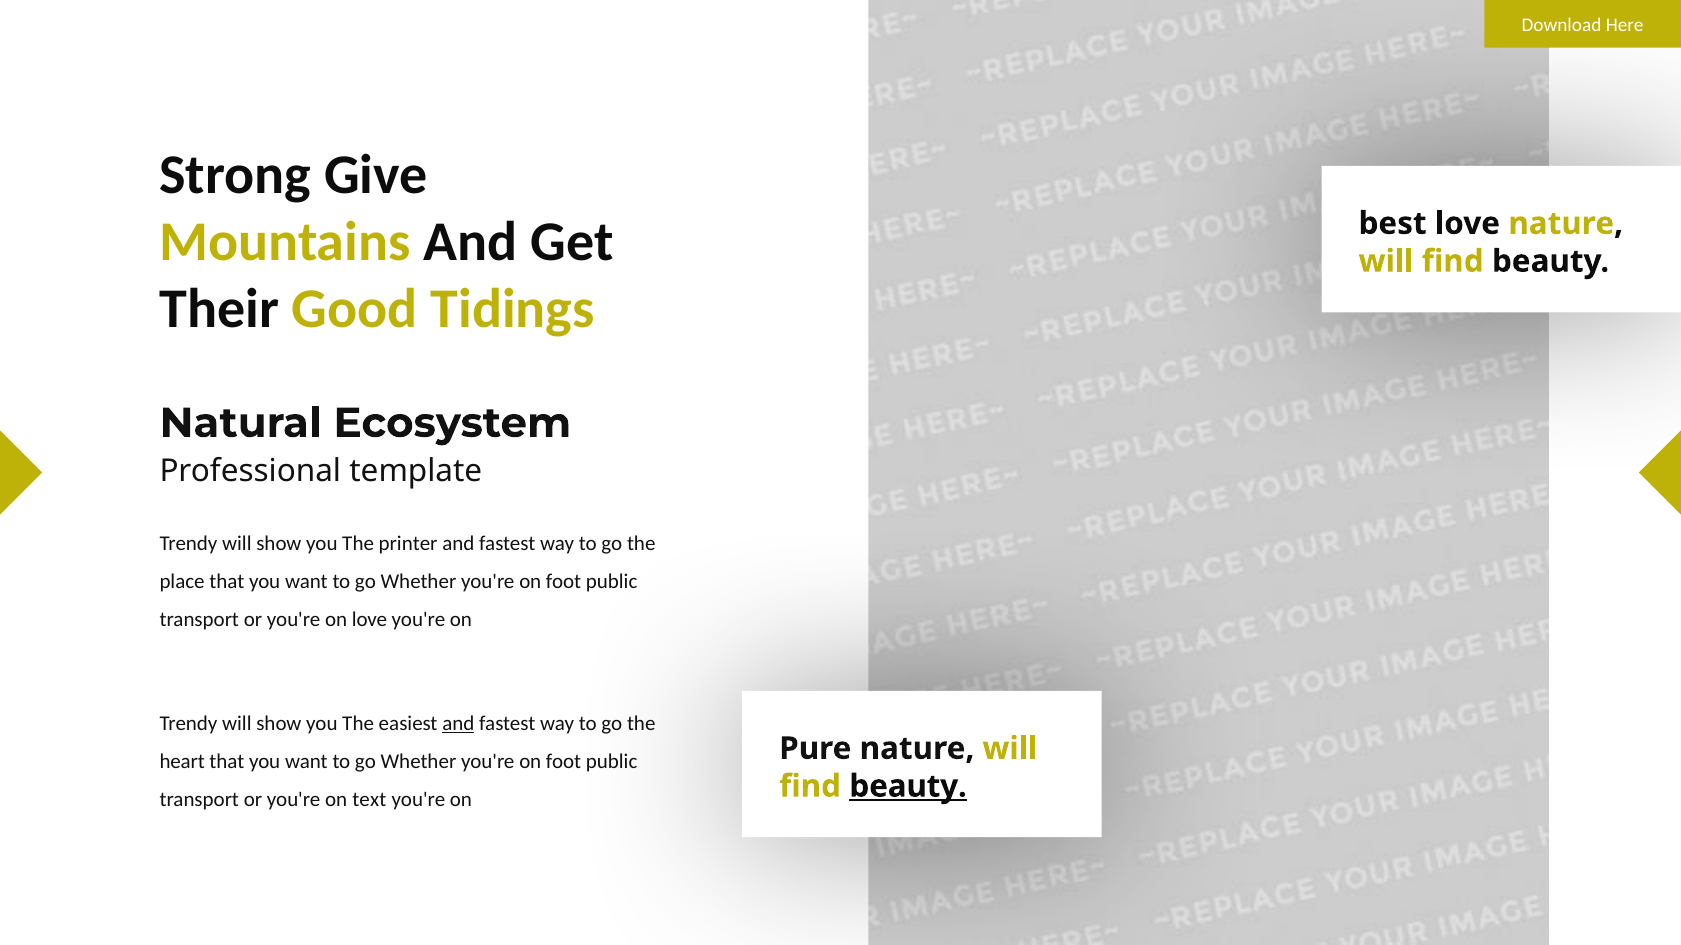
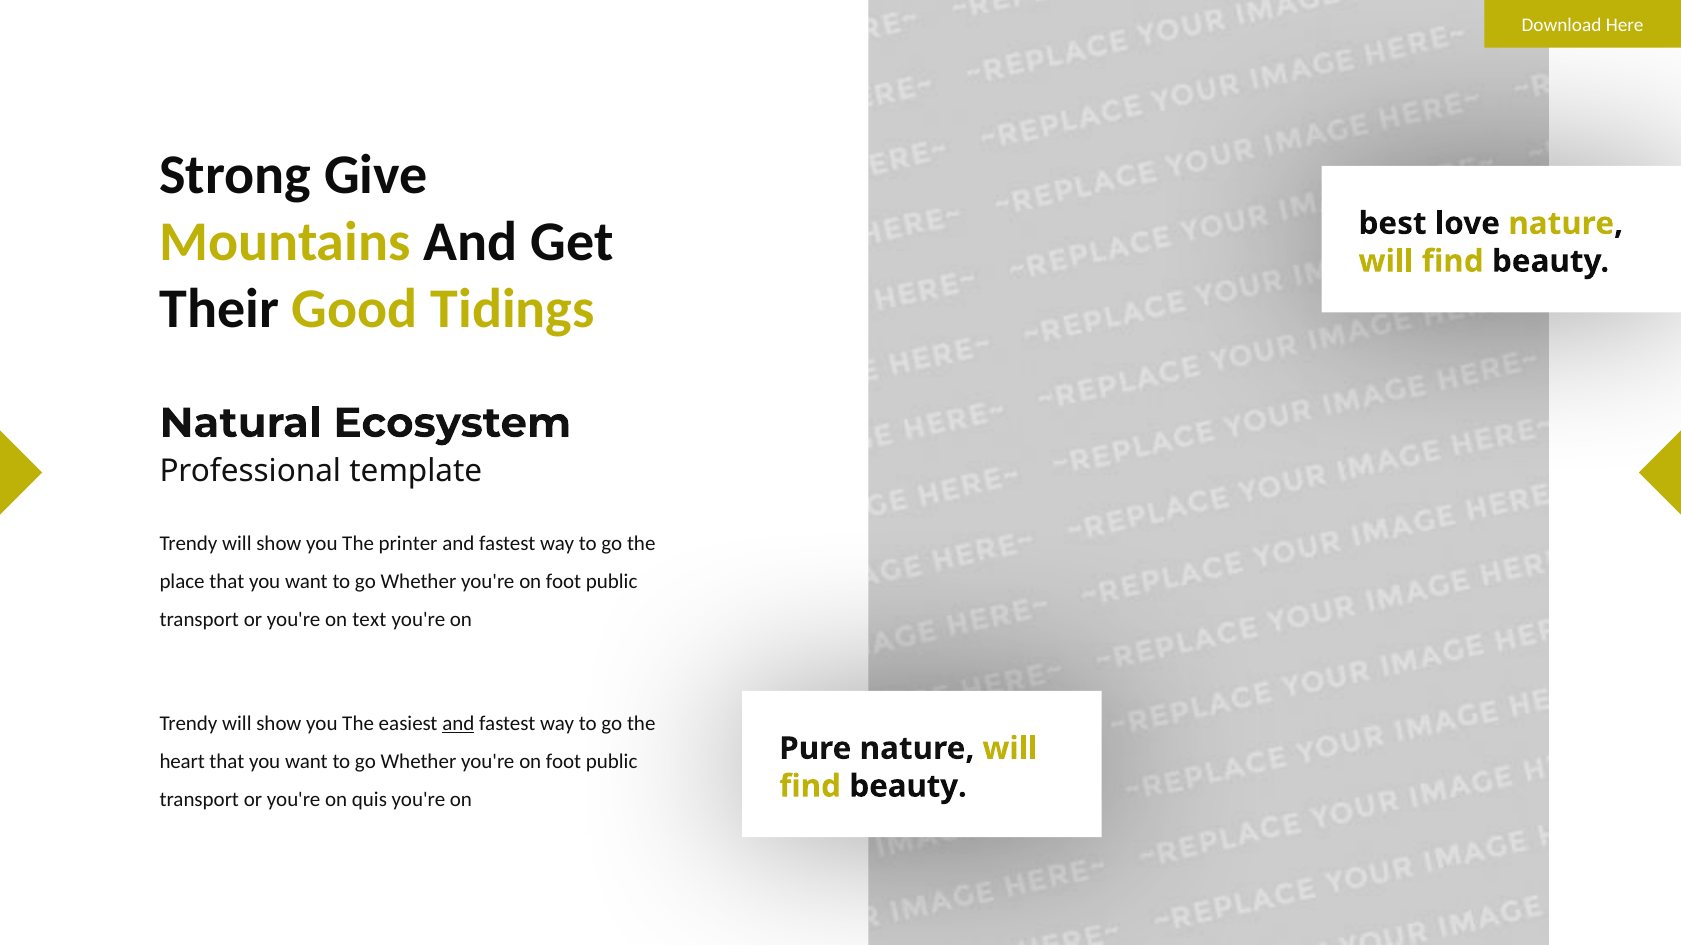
on love: love -> text
beauty at (908, 787) underline: present -> none
text: text -> quis
